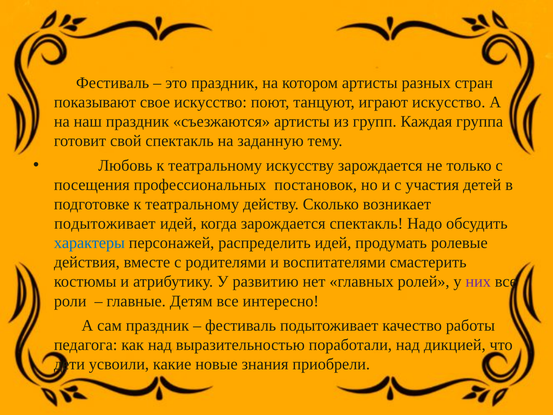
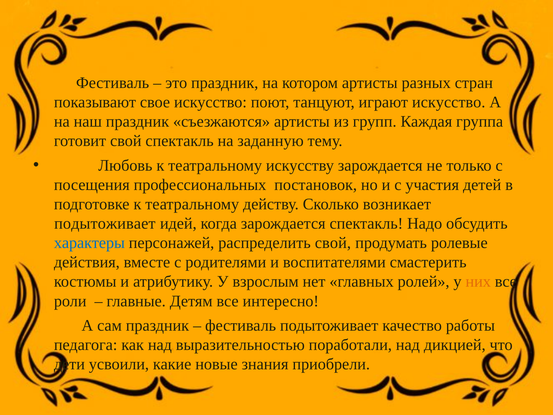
распределить идей: идей -> свой
развитию: развитию -> взрослым
них colour: purple -> orange
